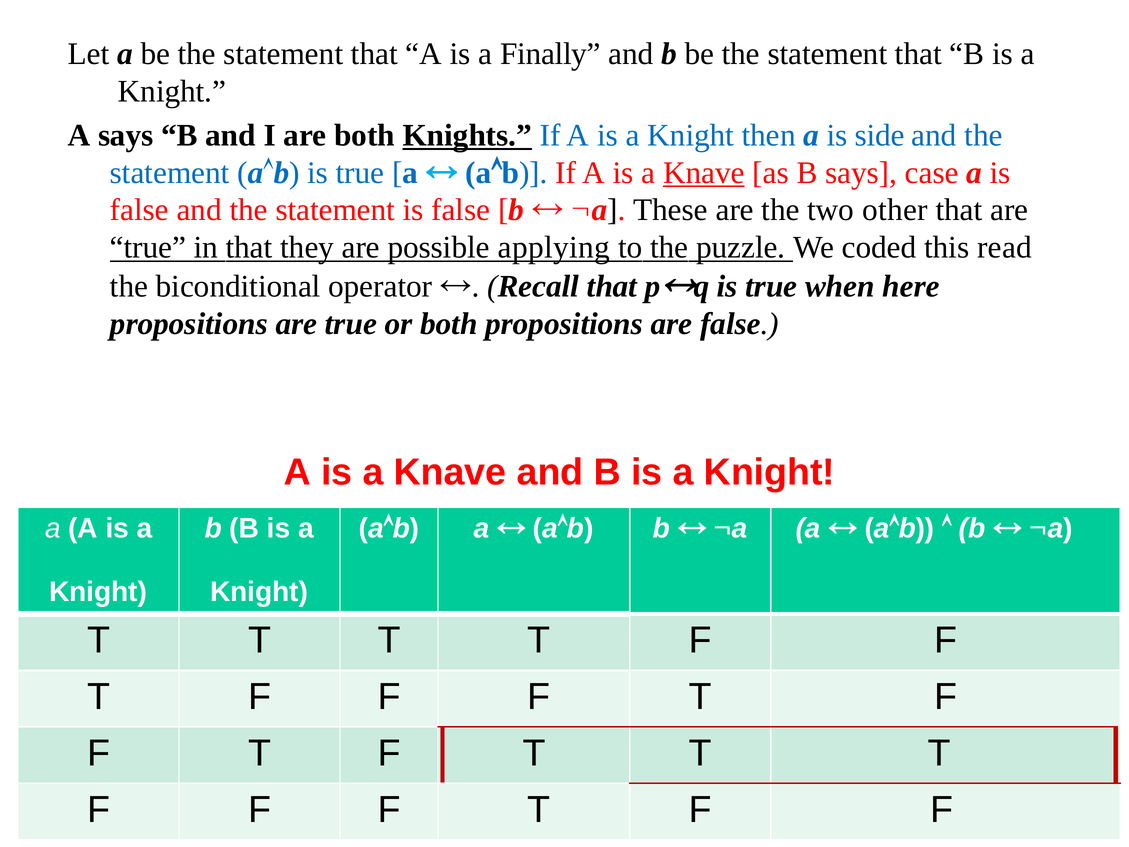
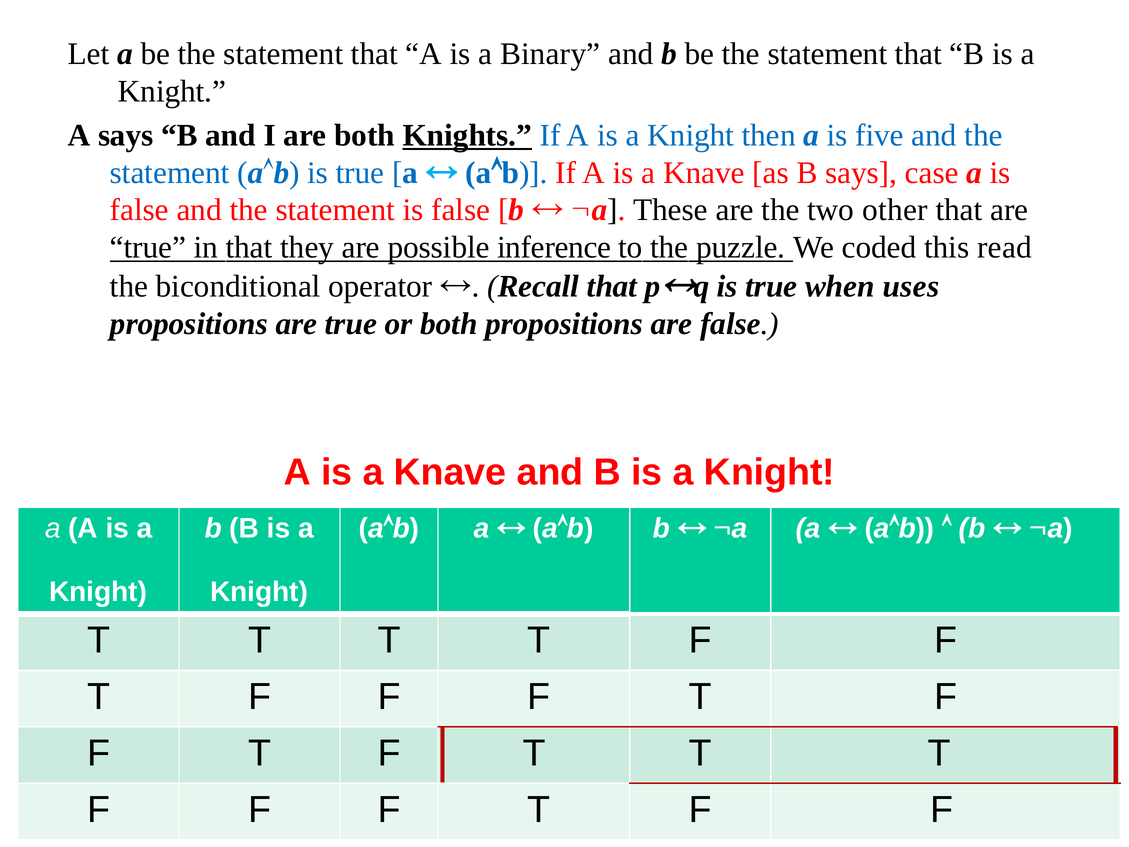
Finally: Finally -> Binary
side: side -> five
Knave at (704, 173) underline: present -> none
applying: applying -> inference
here: here -> uses
